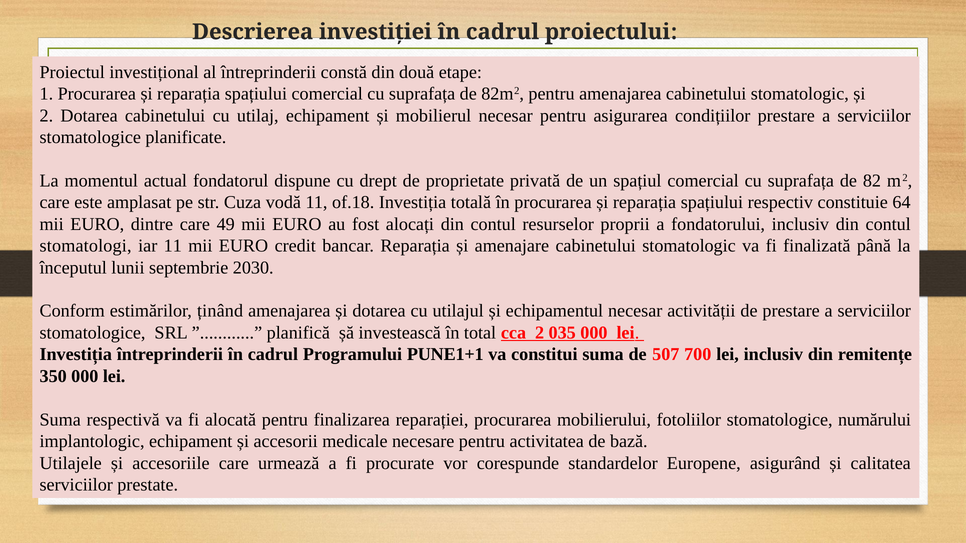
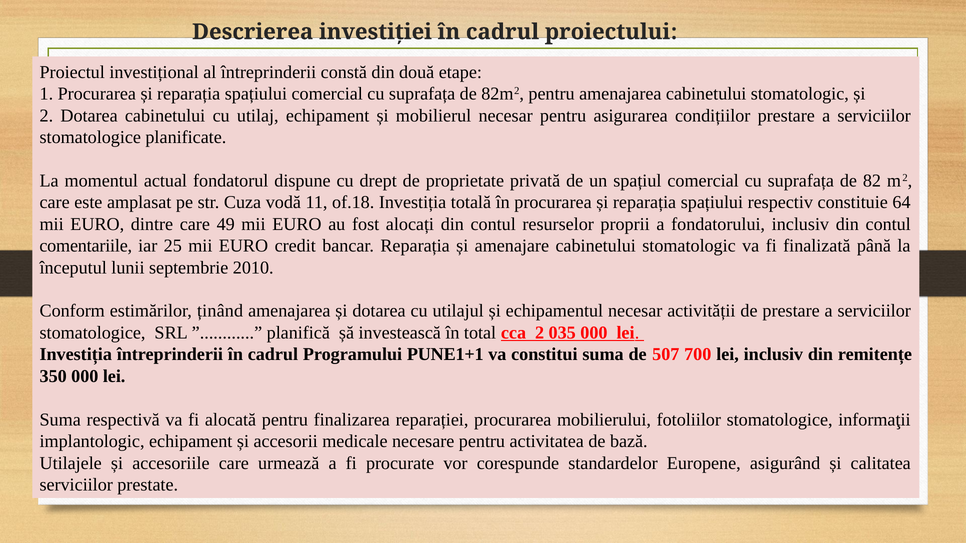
stomatologi: stomatologi -> comentariile
iar 11: 11 -> 25
2030: 2030 -> 2010
numărului: numărului -> informaţii
